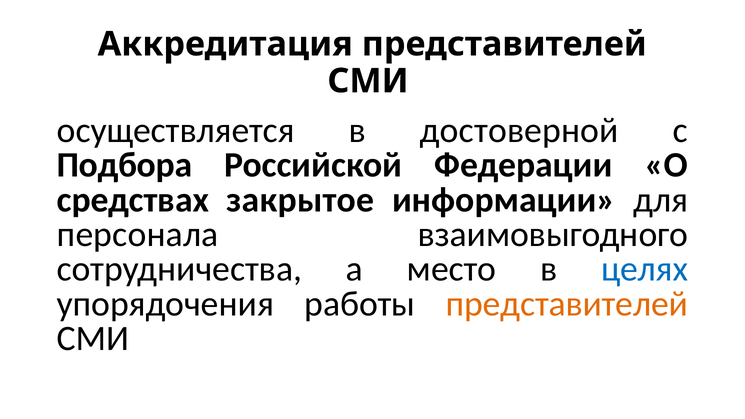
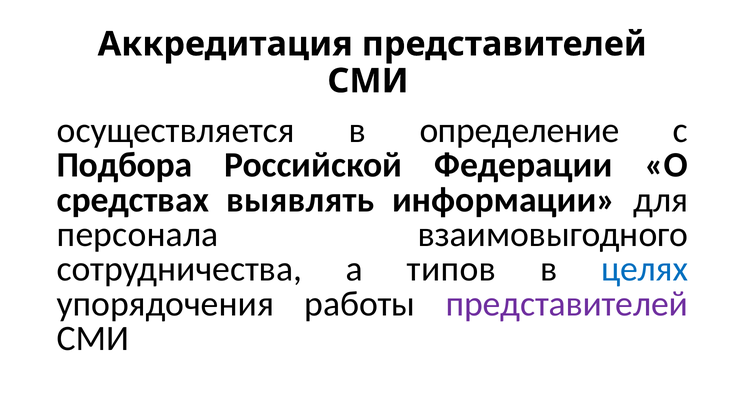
достоверной: достоверной -> определение
закрытое: закрытое -> выявлять
место: место -> типов
представителей at (567, 304) colour: orange -> purple
